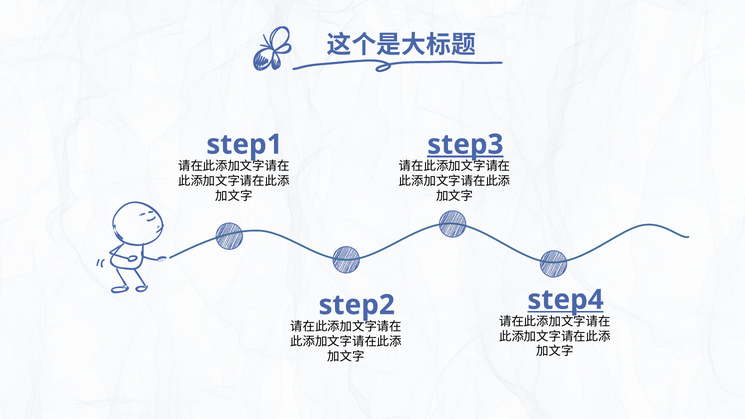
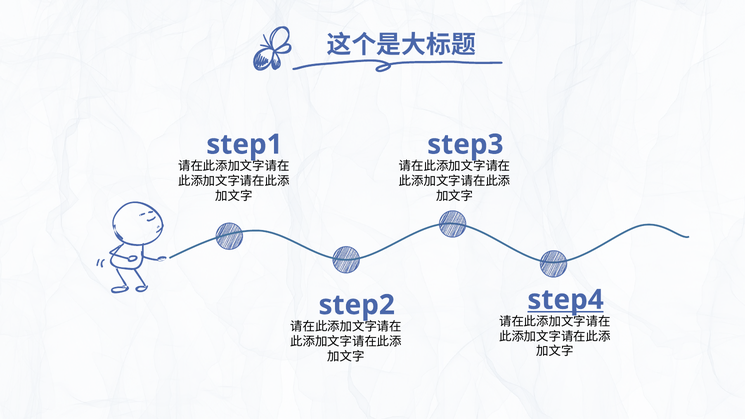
step3 underline: present -> none
